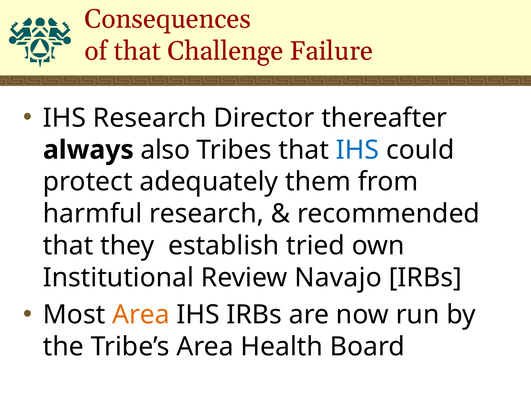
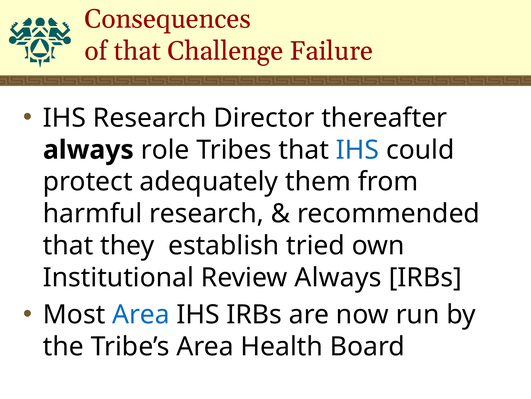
also: also -> role
Review Navajo: Navajo -> Always
Area at (141, 314) colour: orange -> blue
